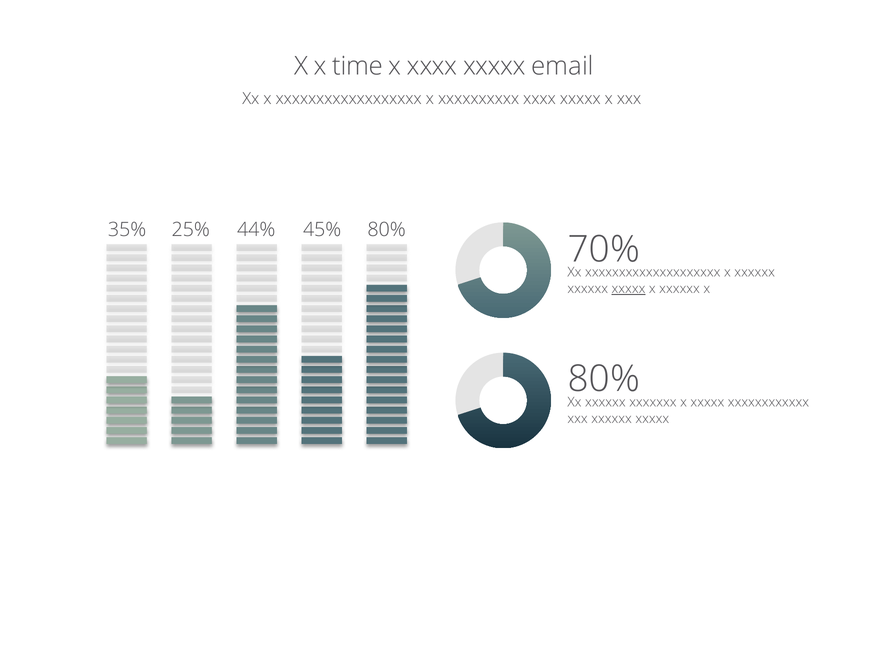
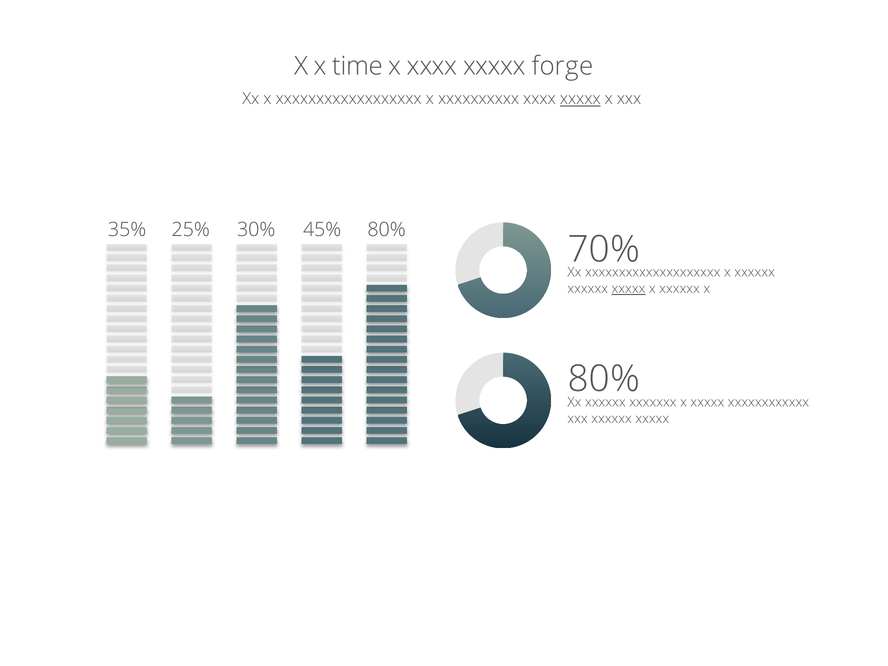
email: email -> forge
xxxxx at (580, 99) underline: none -> present
44%: 44% -> 30%
